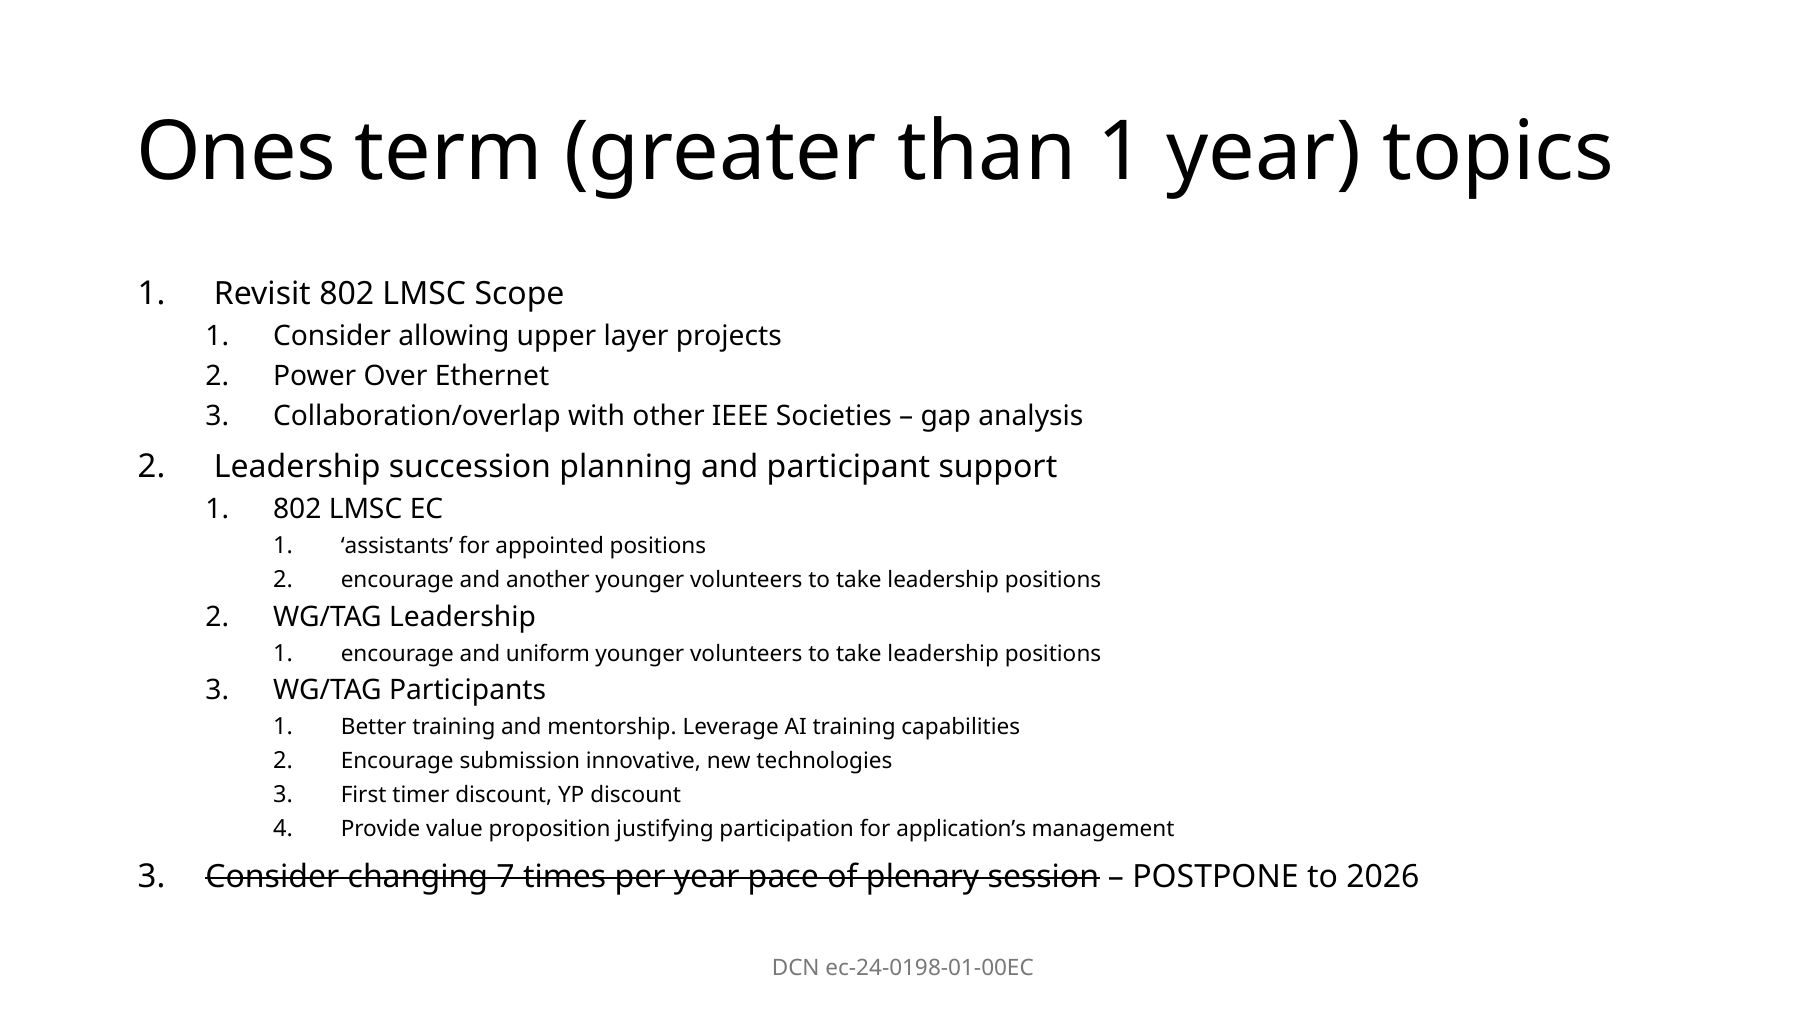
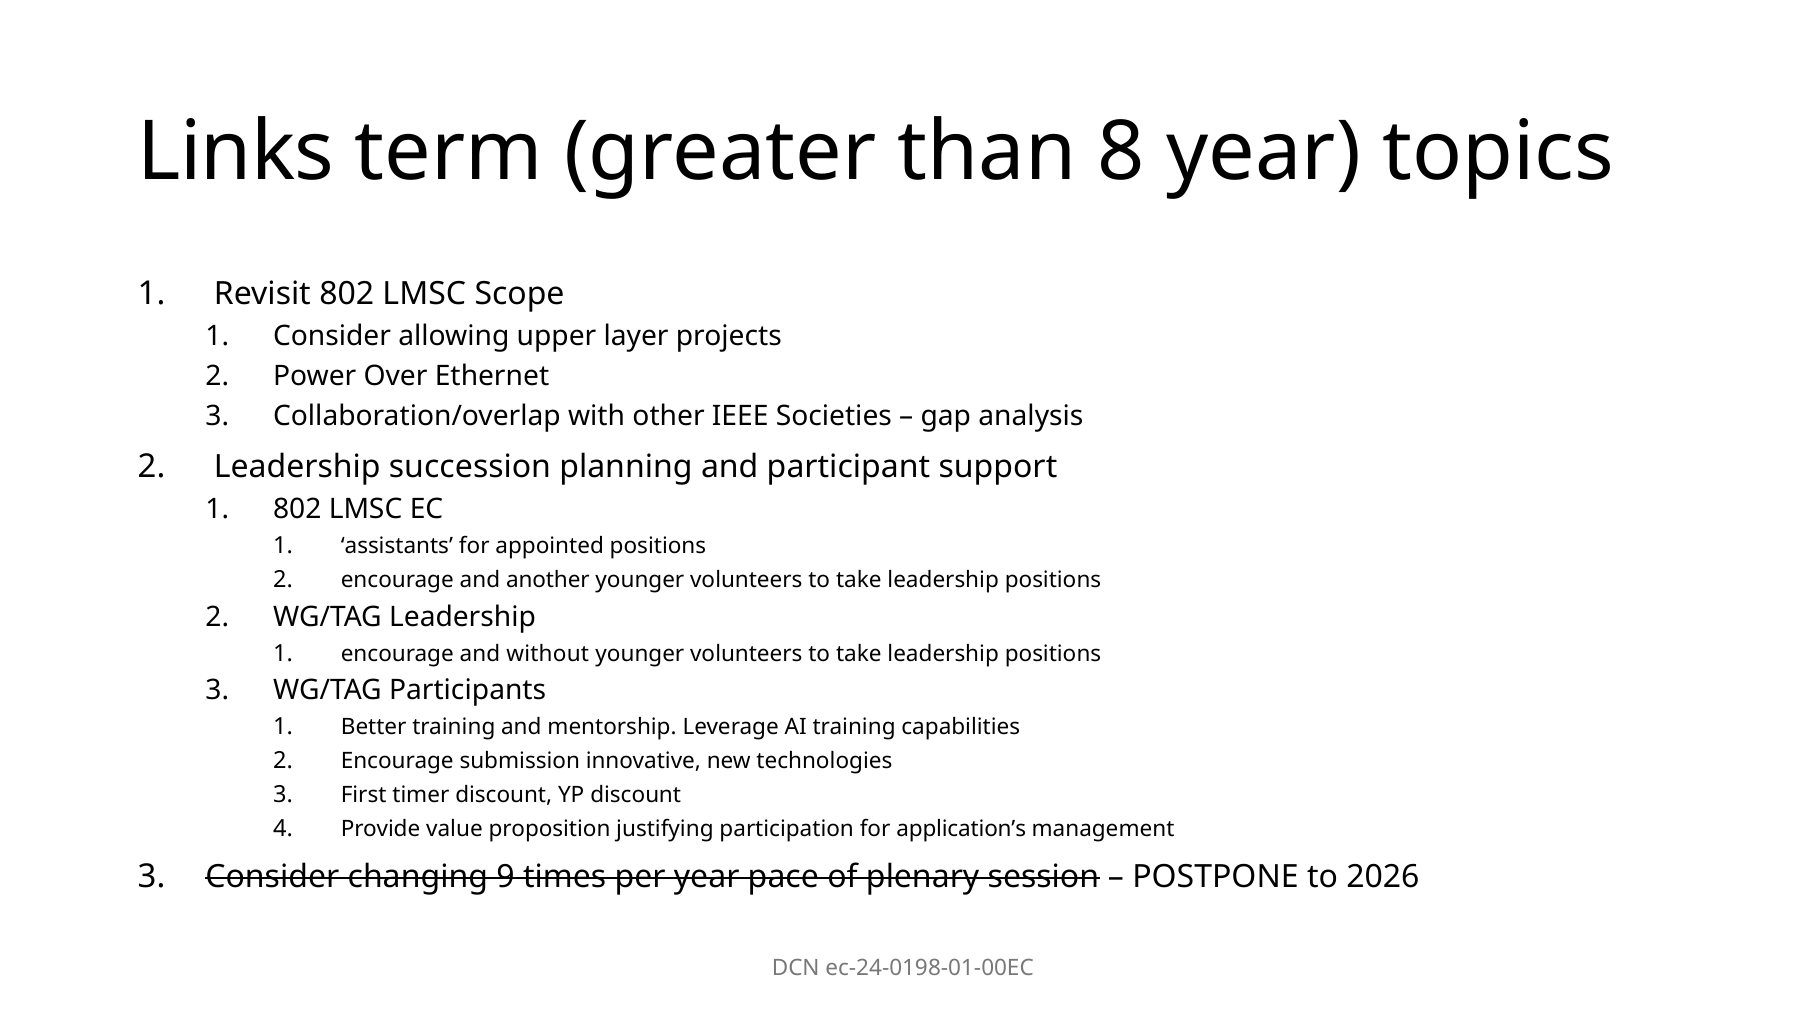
Ones: Ones -> Links
than 1: 1 -> 8
uniform: uniform -> without
7: 7 -> 9
